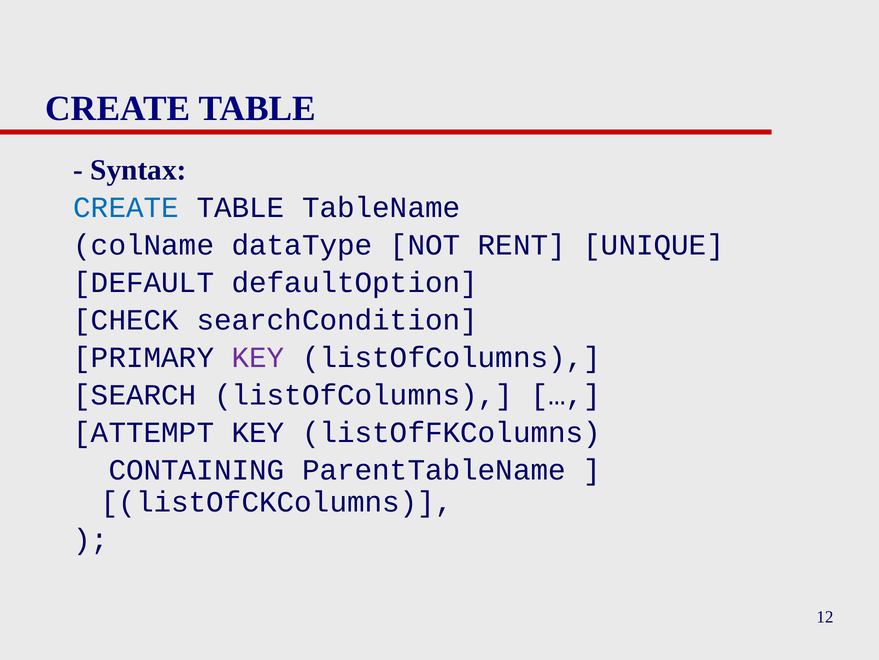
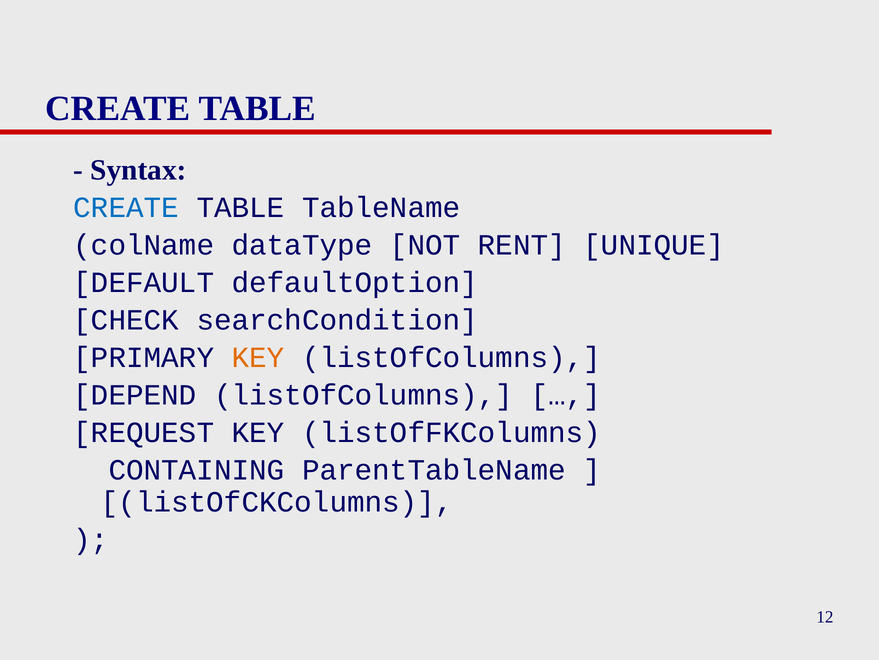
KEY at (258, 357) colour: purple -> orange
SEARCH: SEARCH -> DEPEND
ATTEMPT: ATTEMPT -> REQUEST
